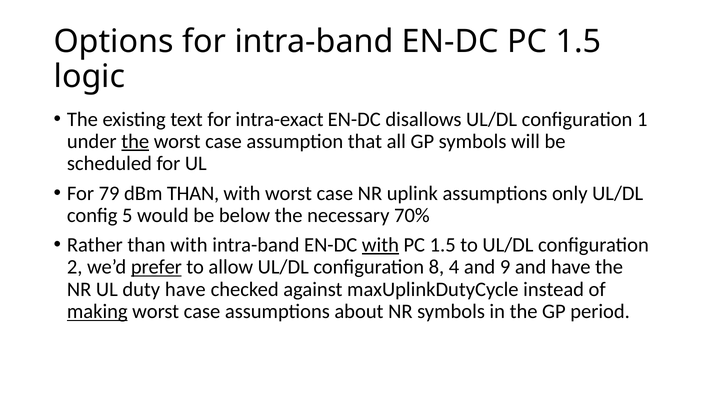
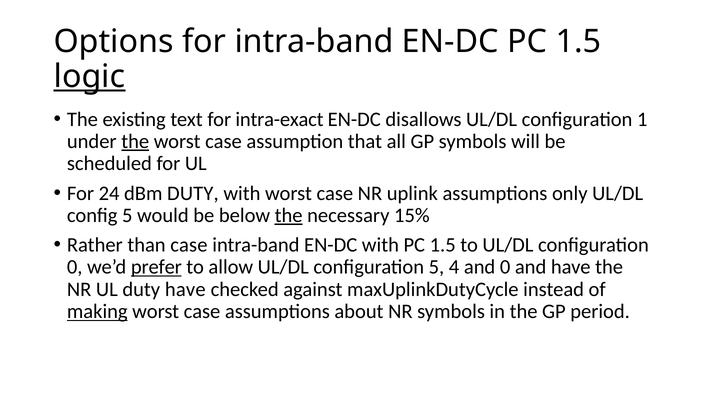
logic underline: none -> present
79: 79 -> 24
dBm THAN: THAN -> DUTY
the at (289, 215) underline: none -> present
70%: 70% -> 15%
Rather than with: with -> case
with at (380, 245) underline: present -> none
2 at (75, 267): 2 -> 0
configuration 8: 8 -> 5
and 9: 9 -> 0
